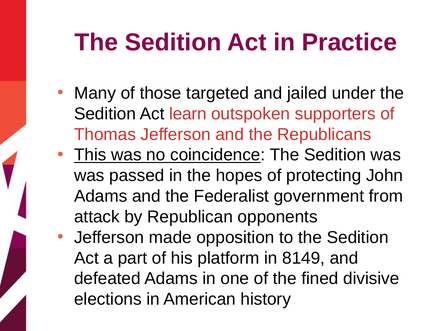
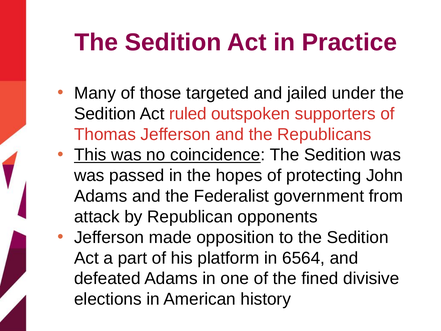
learn: learn -> ruled
8149: 8149 -> 6564
